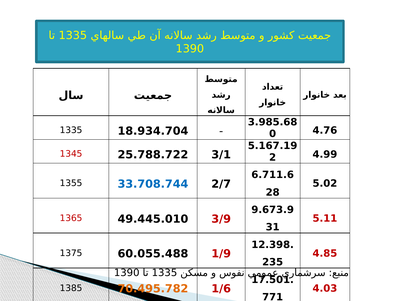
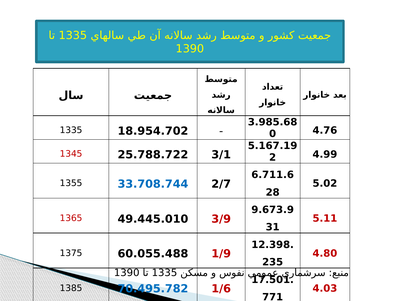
18.934.704: 18.934.704 -> 18.954.702
4.85: 4.85 -> 4.80
70.495.782 colour: orange -> blue
